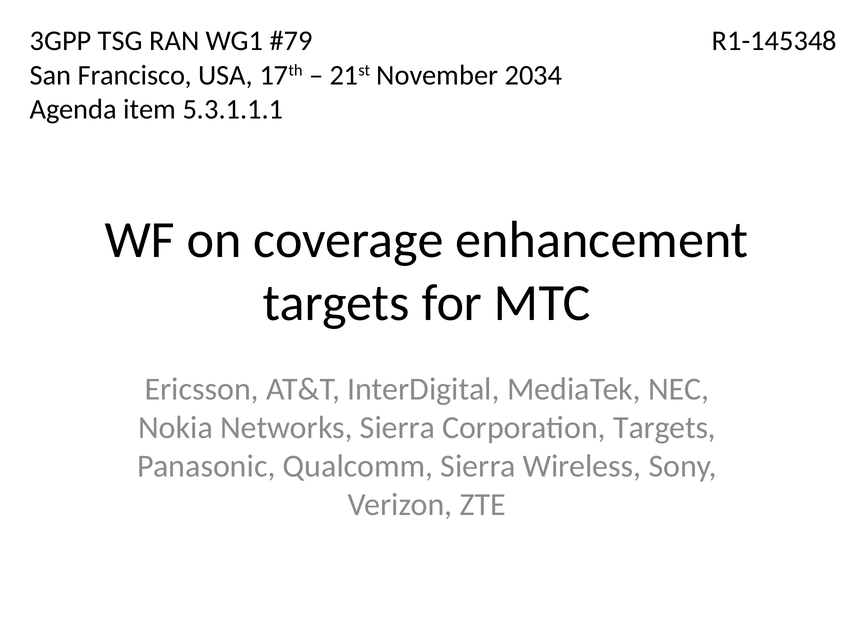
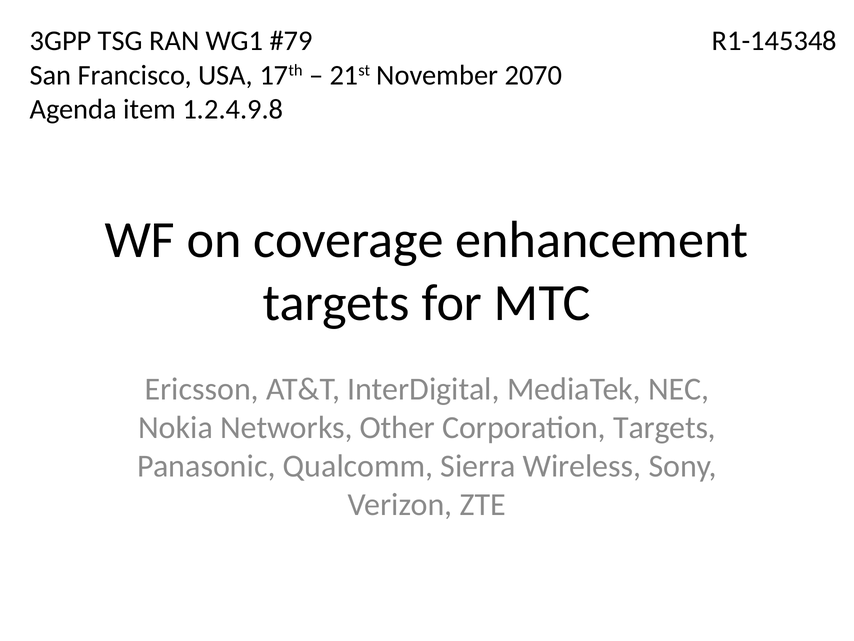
2034: 2034 -> 2070
5.3.1.1.1: 5.3.1.1.1 -> 1.2.4.9.8
Networks Sierra: Sierra -> Other
